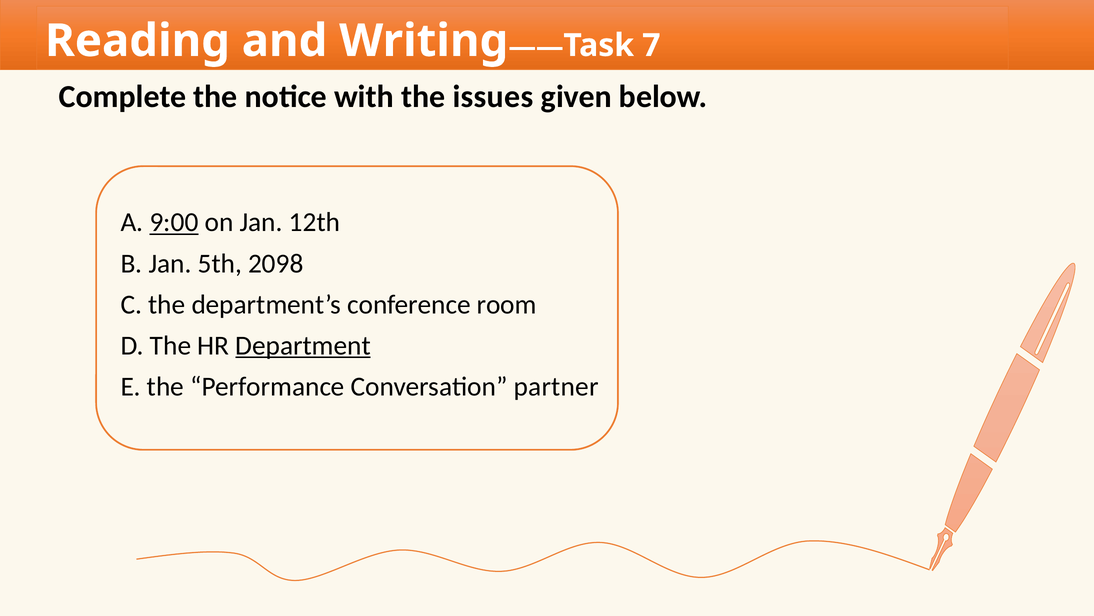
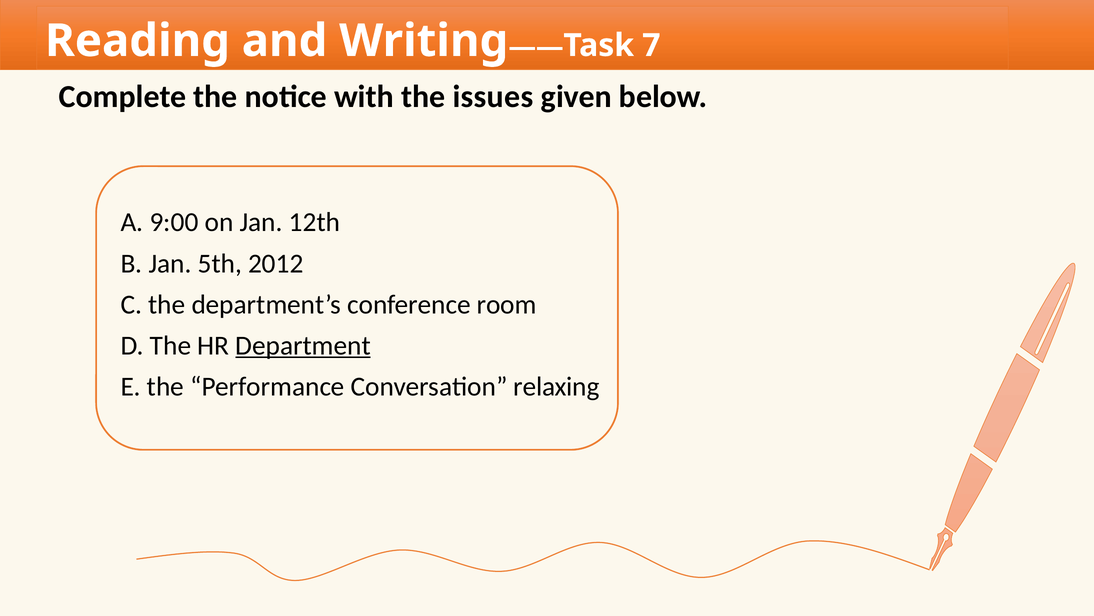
9:00 underline: present -> none
2098: 2098 -> 2012
partner: partner -> relaxing
